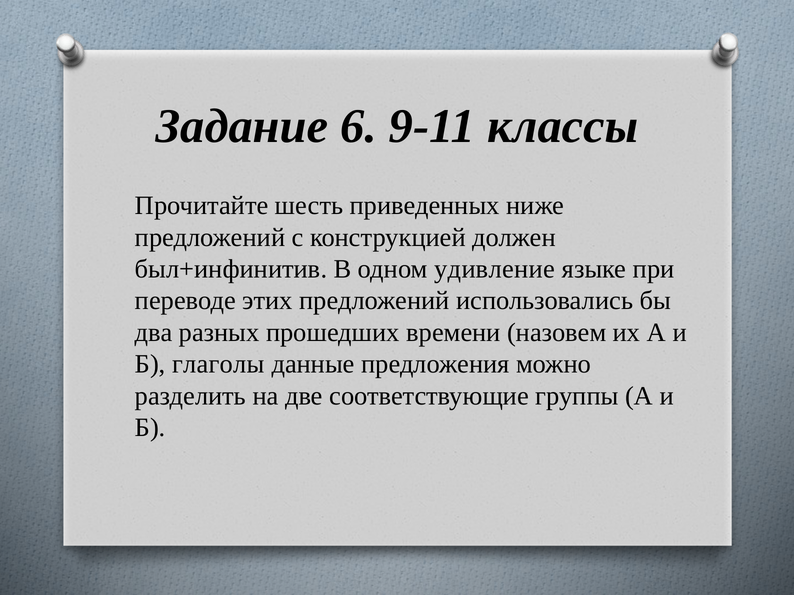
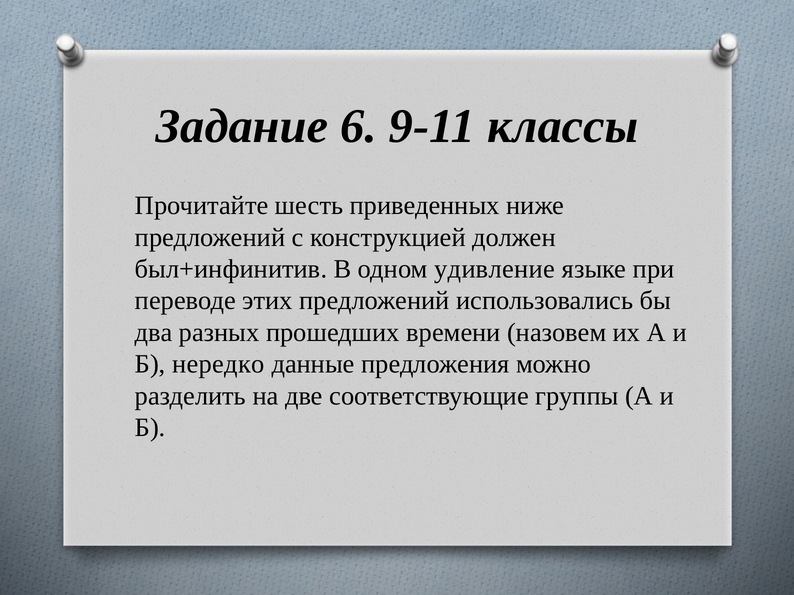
глаголы: глаголы -> нередко
